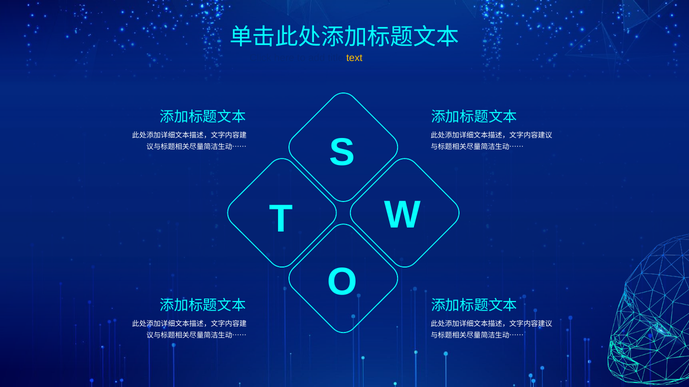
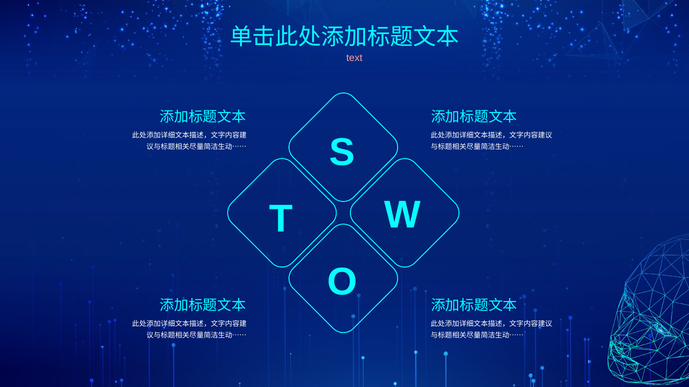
text colour: yellow -> pink
